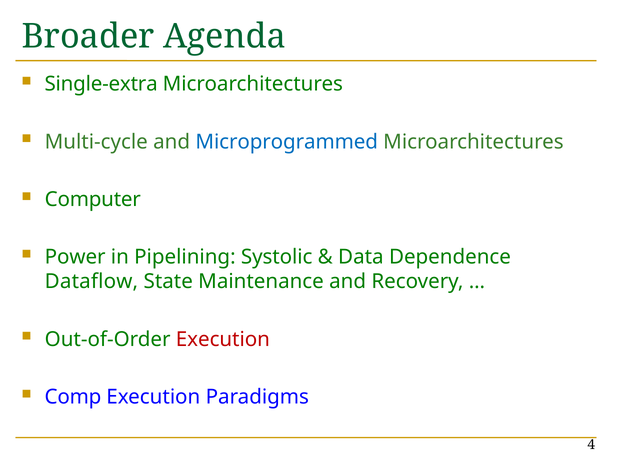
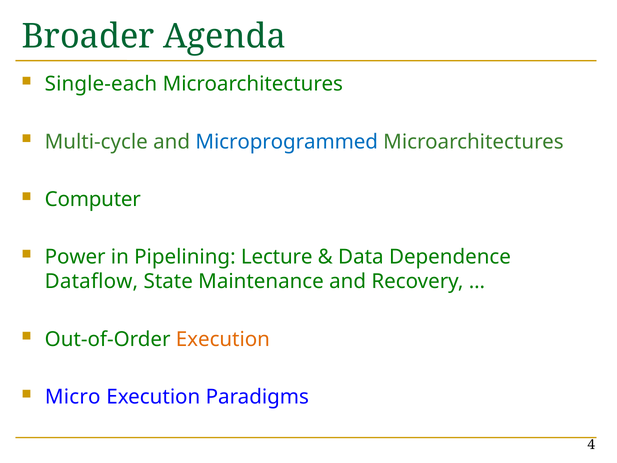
Single-extra: Single-extra -> Single-each
Systolic: Systolic -> Lecture
Execution at (223, 339) colour: red -> orange
Comp: Comp -> Micro
